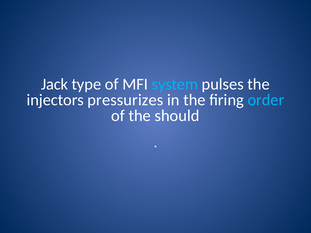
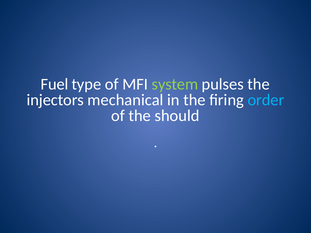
Jack: Jack -> Fuel
system colour: light blue -> light green
pressurizes: pressurizes -> mechanical
